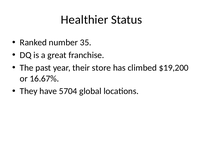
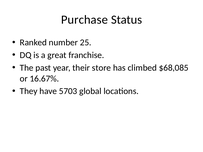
Healthier: Healthier -> Purchase
35: 35 -> 25
$19,200: $19,200 -> $68,085
5704: 5704 -> 5703
